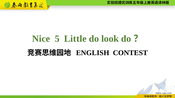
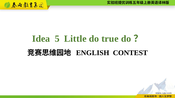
Nice: Nice -> Idea
look: look -> true
